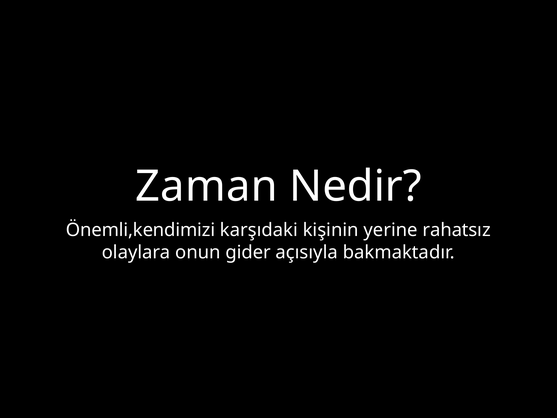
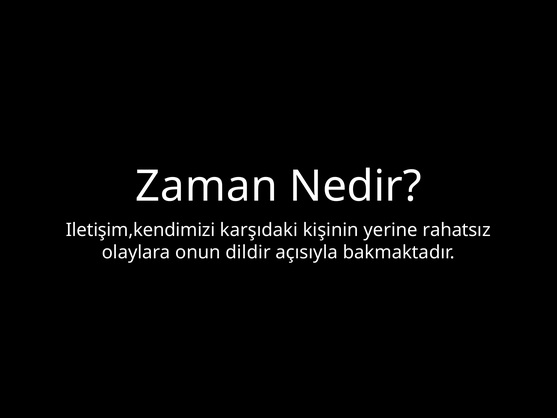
Önemli,kendimizi: Önemli,kendimizi -> Iletişim,kendimizi
gider: gider -> dildir
